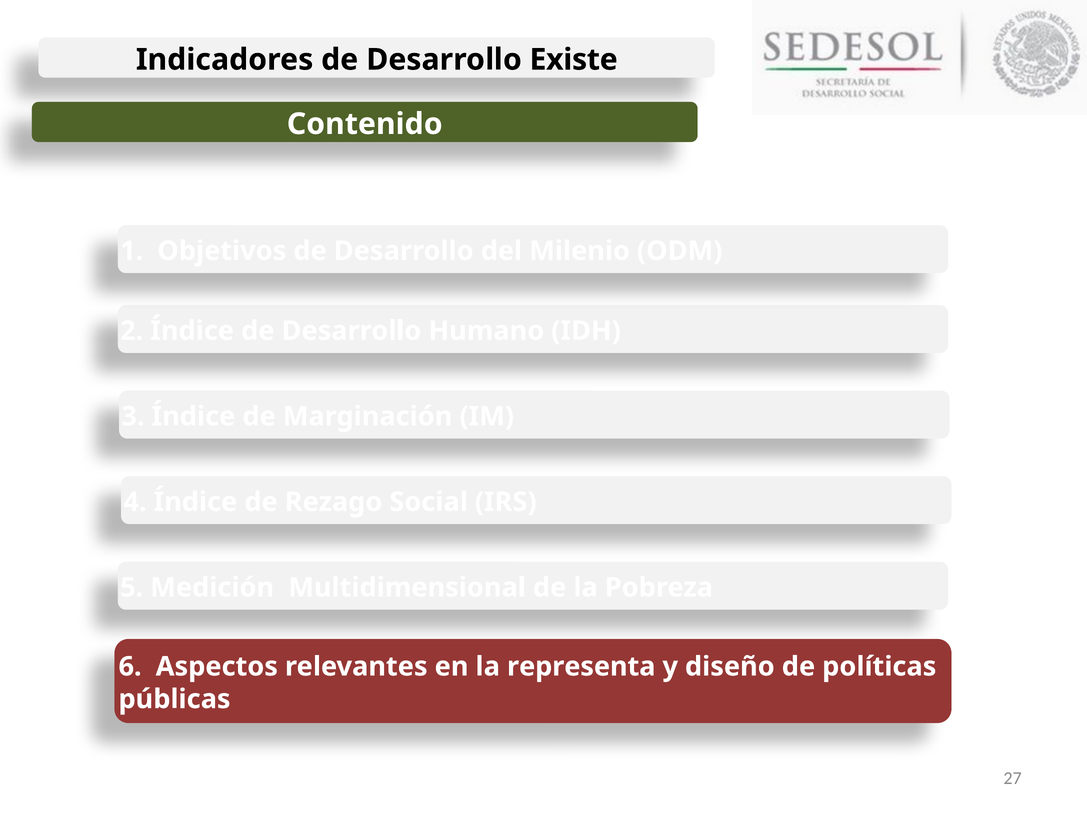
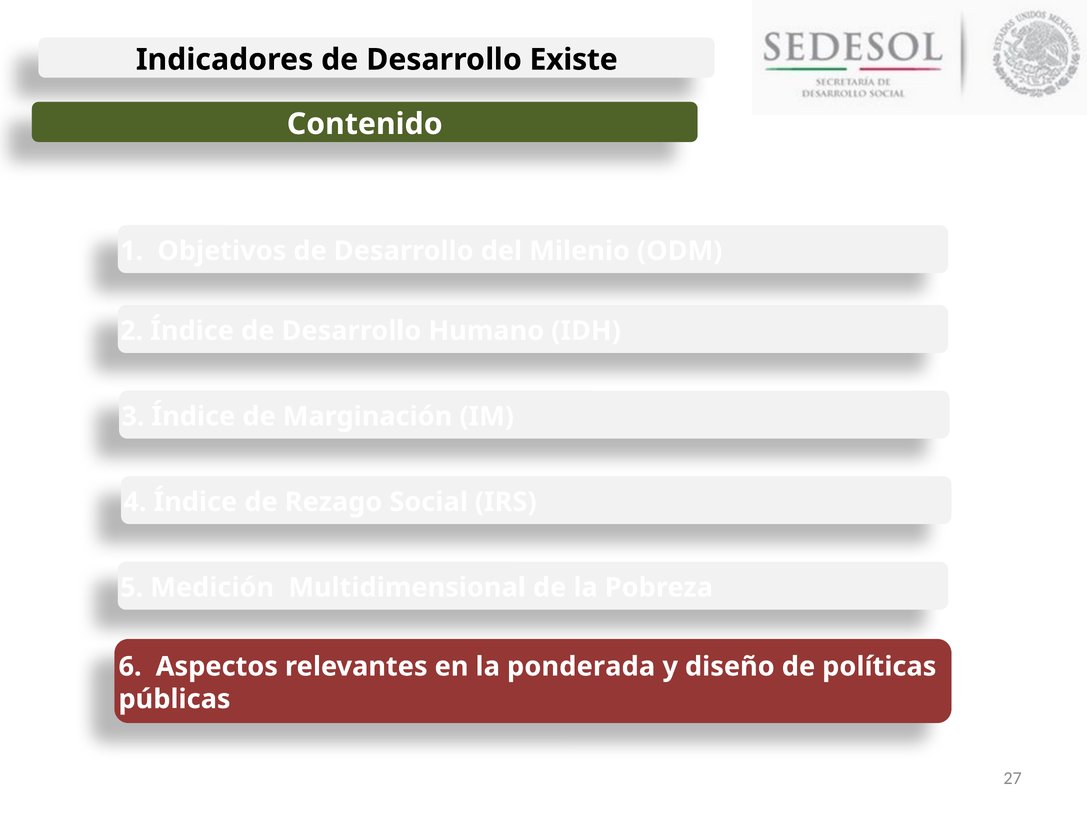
representa: representa -> ponderada
